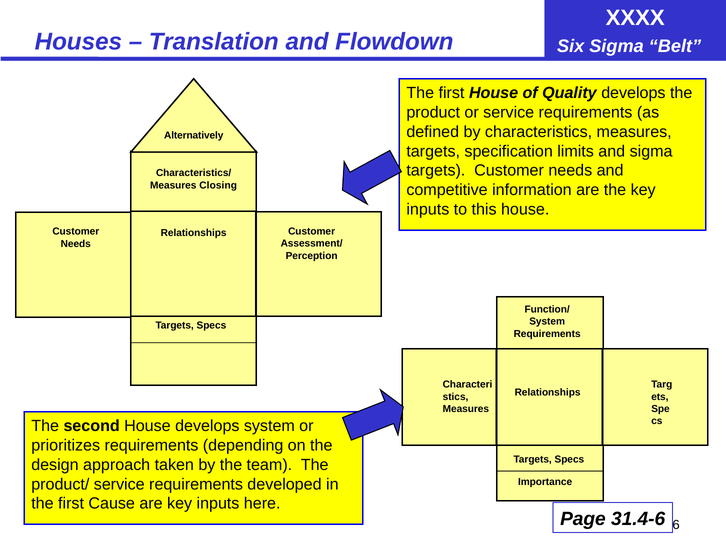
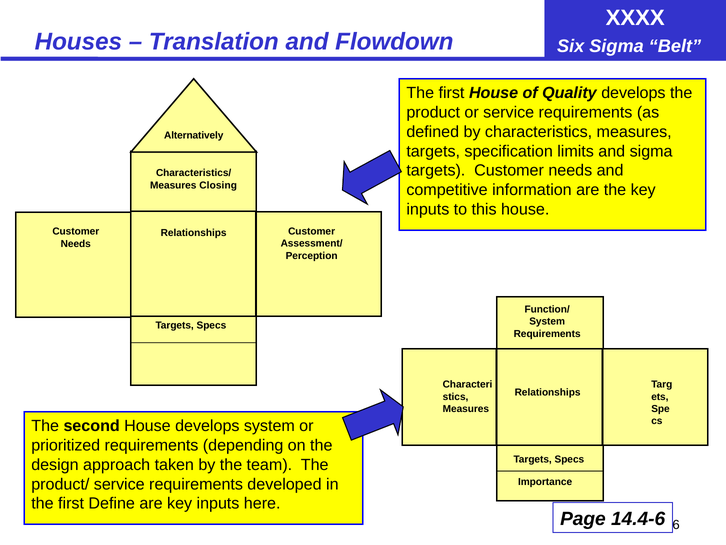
prioritizes: prioritizes -> prioritized
Cause: Cause -> Define
31.4-6: 31.4-6 -> 14.4-6
